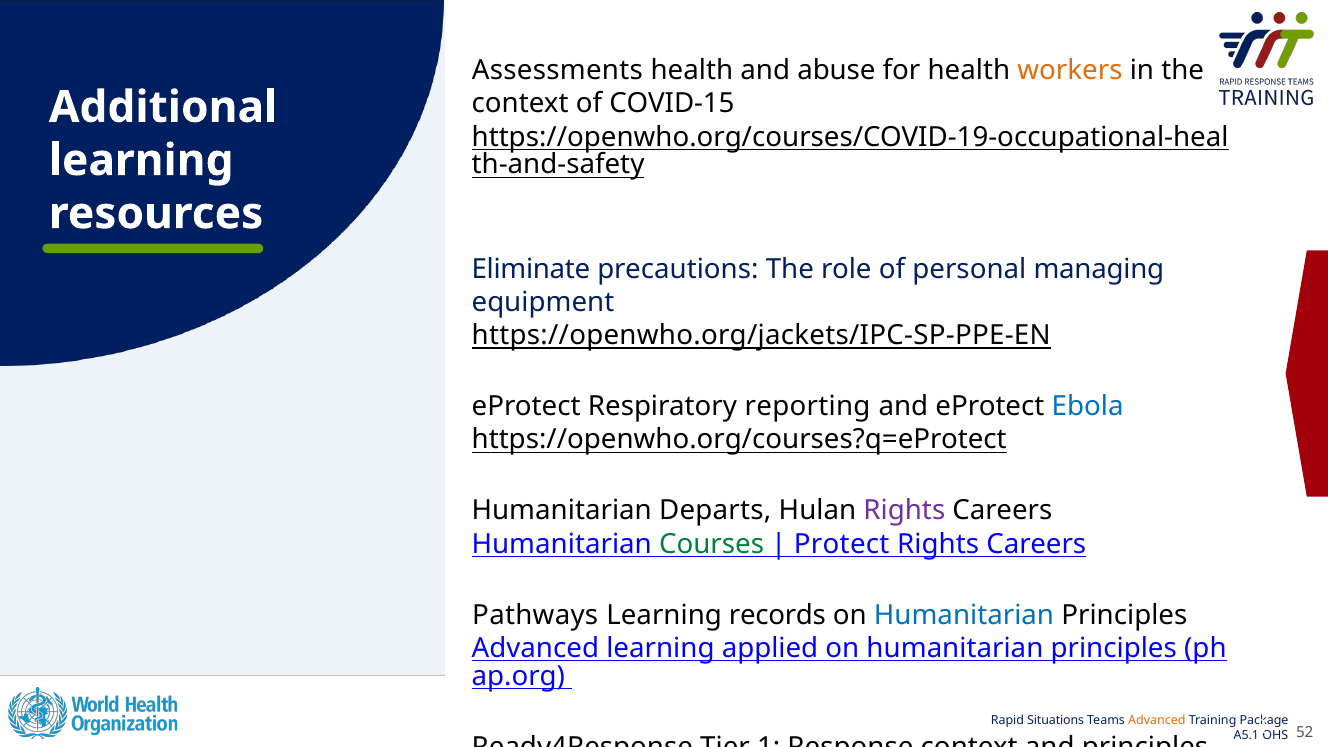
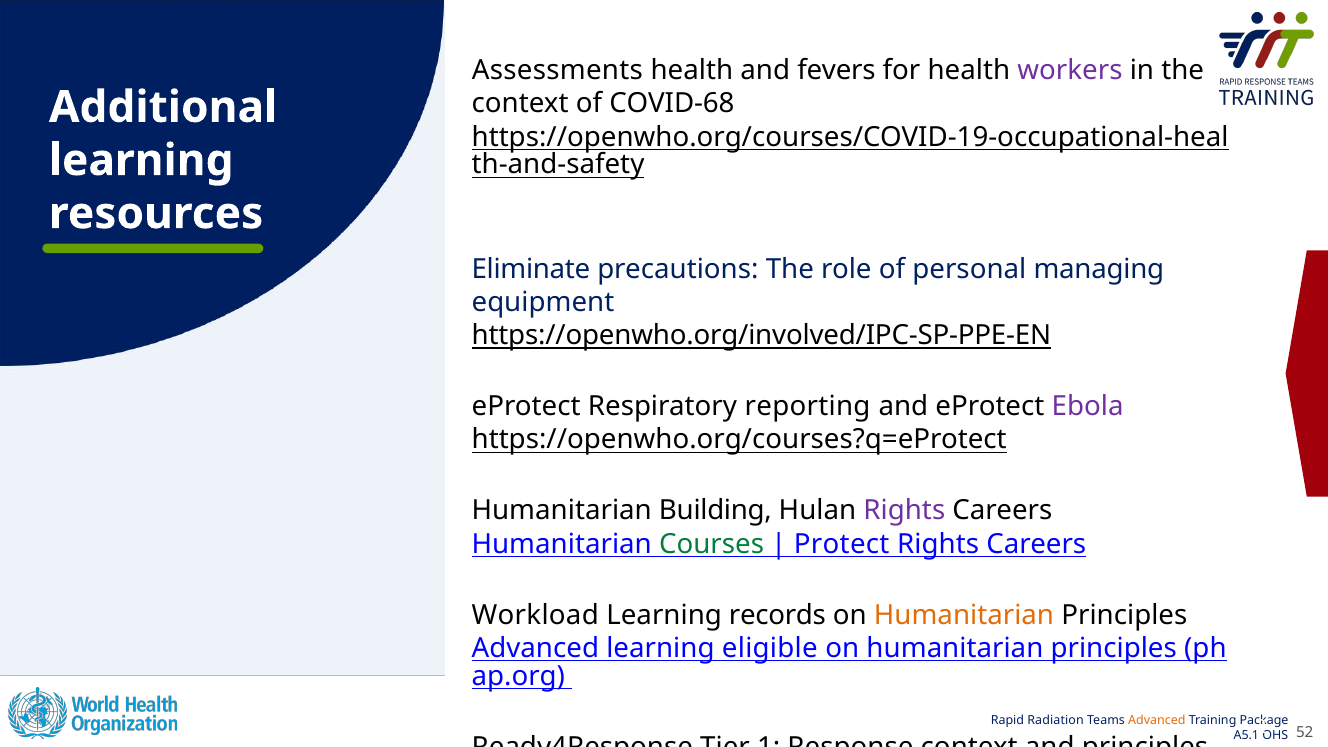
abuse: abuse -> fevers
workers colour: orange -> purple
COVID-15: COVID-15 -> COVID-68
https://openwho.org/jackets/IPC-SP-PPE-EN: https://openwho.org/jackets/IPC-SP-PPE-EN -> https://openwho.org/involved/IPC-SP-PPE-EN
Ebola colour: blue -> purple
Departs: Departs -> Building
Pathways: Pathways -> Workload
Humanitarian at (964, 615) colour: blue -> orange
applied: applied -> eligible
Situations: Situations -> Radiation
